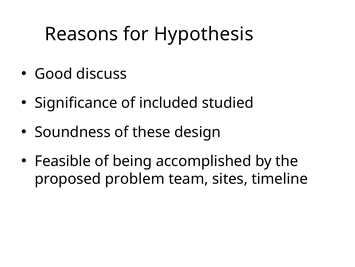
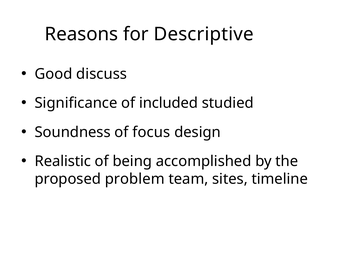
Hypothesis: Hypothesis -> Descriptive
these: these -> focus
Feasible: Feasible -> Realistic
